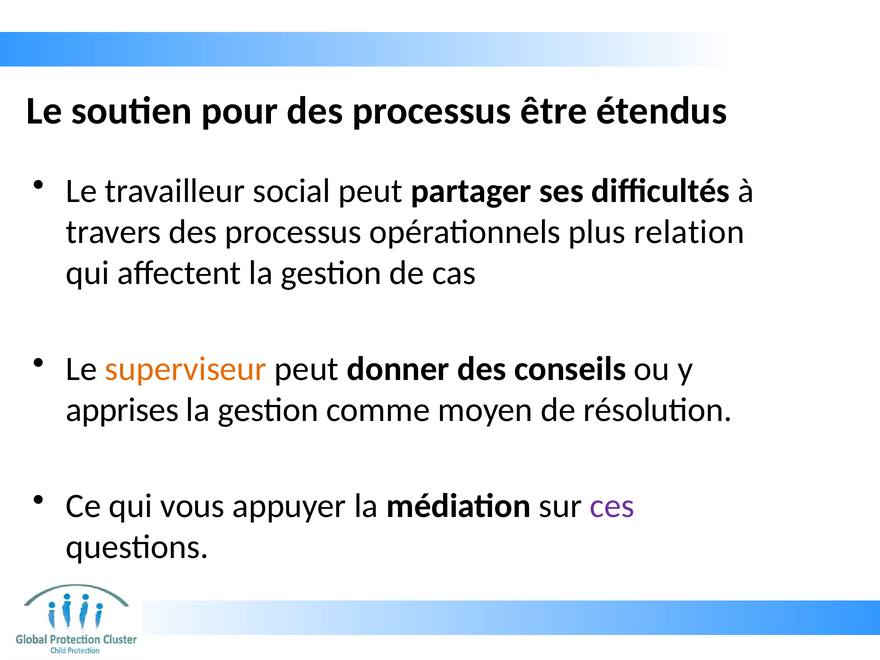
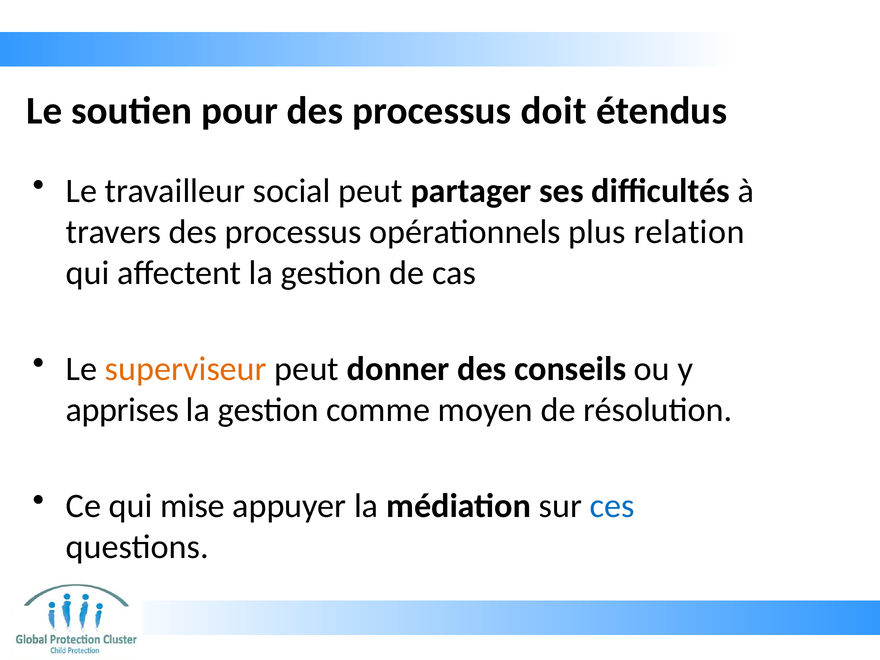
être: être -> doit
vous: vous -> mise
ces colour: purple -> blue
